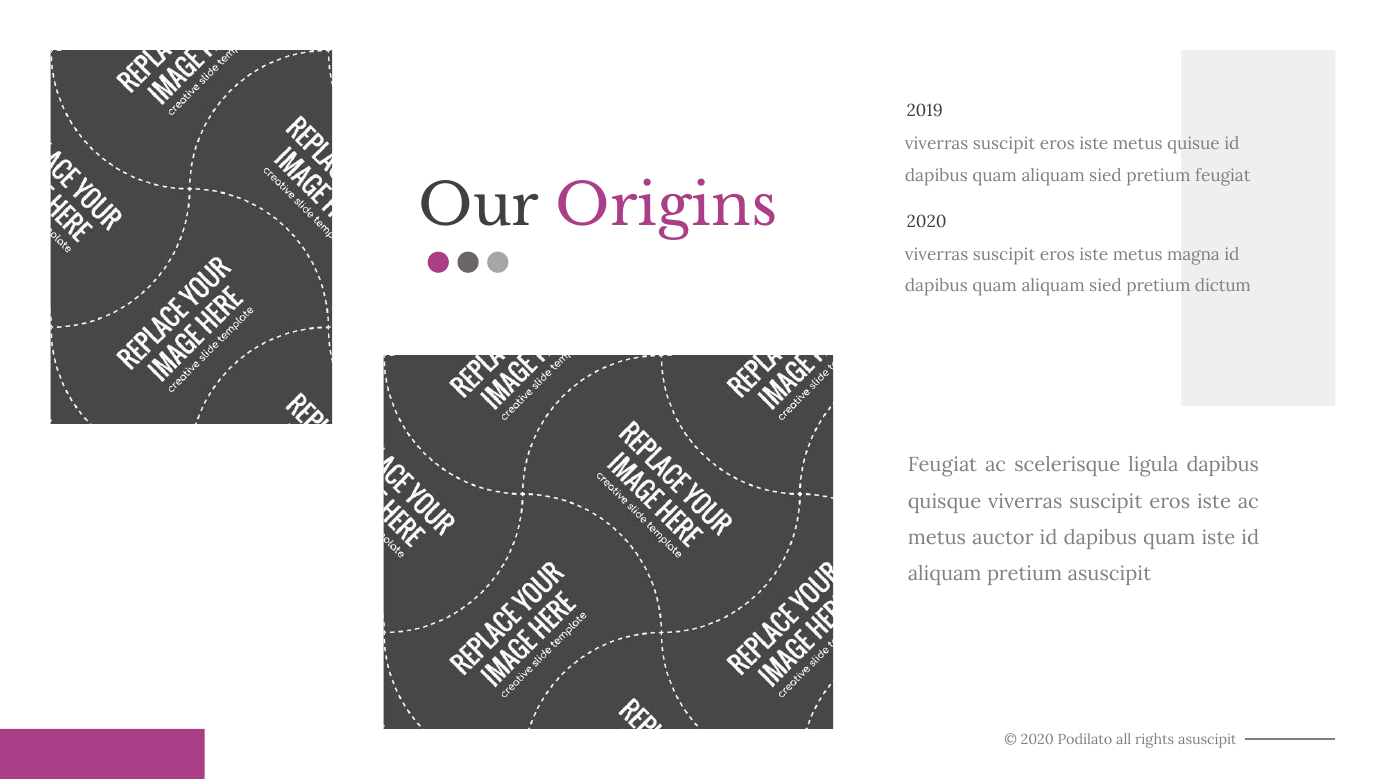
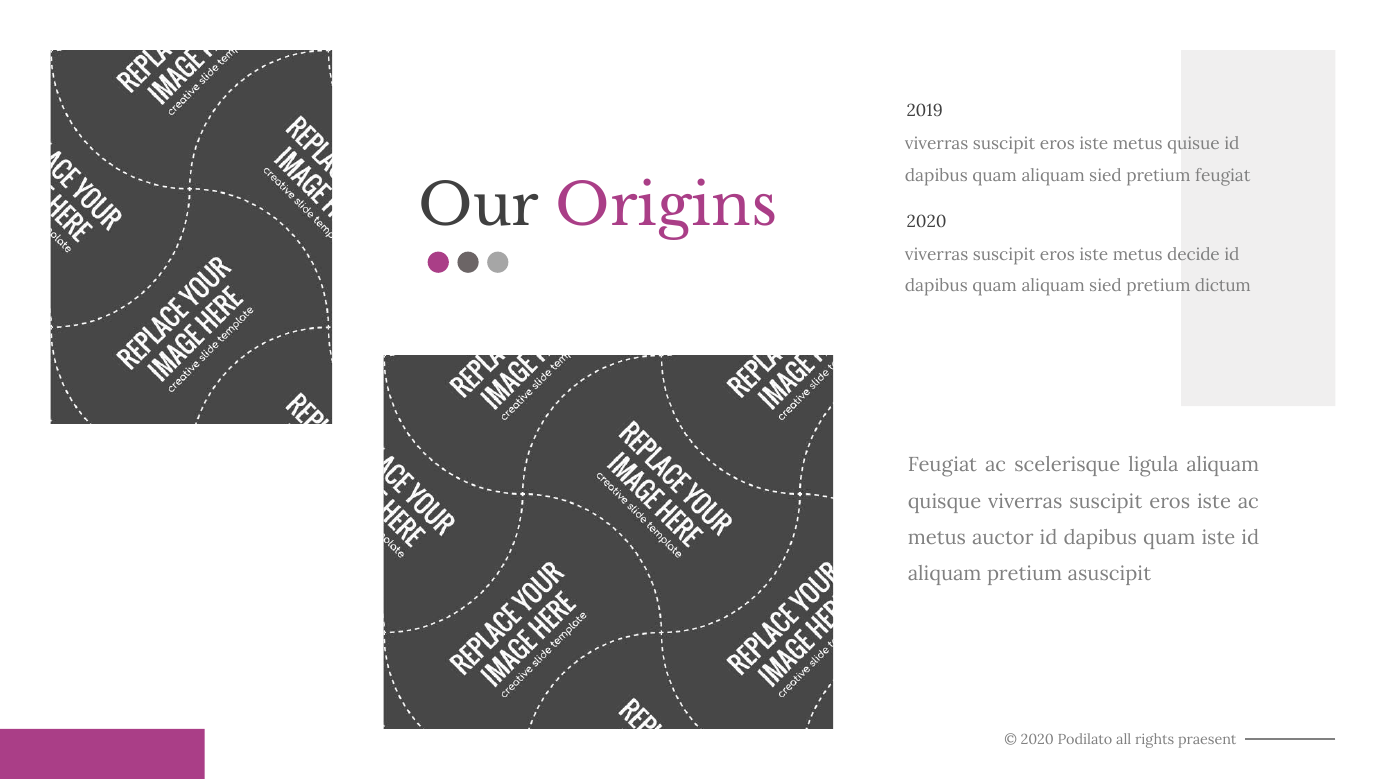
magna: magna -> decide
dapibus at (1223, 465): dapibus -> aliquam
asuscipit at (1207, 740): asuscipit -> praesent
